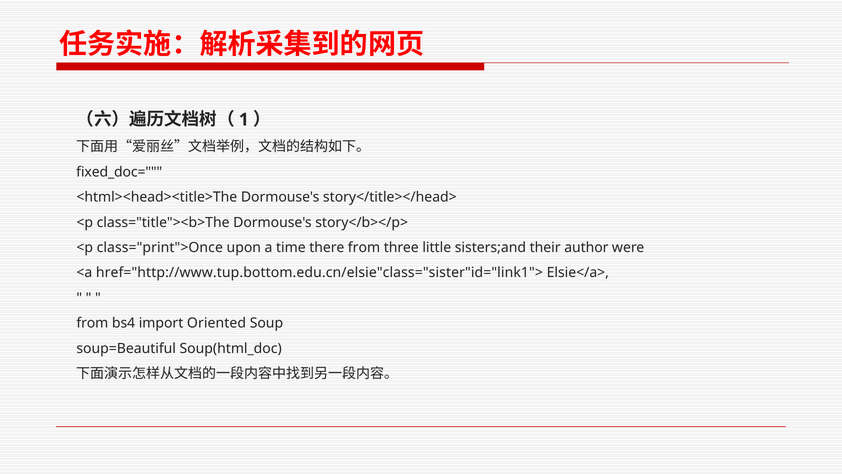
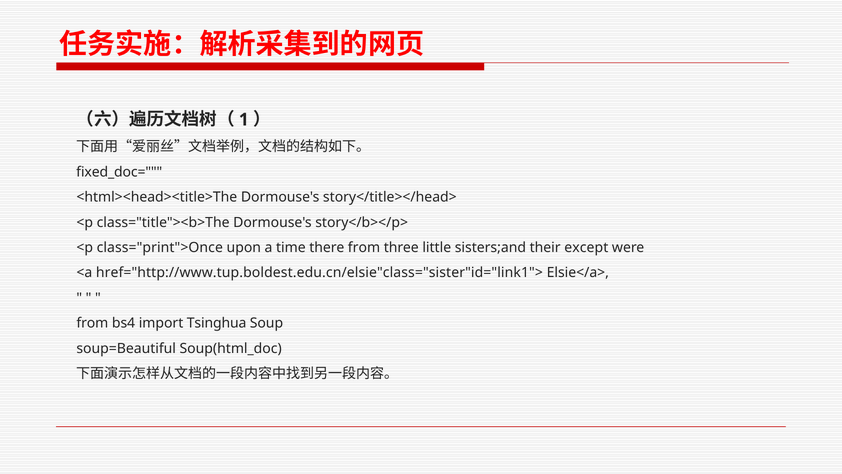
author: author -> except
href="http://www.tup.bottom.edu.cn/elsie"class="sister"id="link1">: href="http://www.tup.bottom.edu.cn/elsie"class="sister"id="link1"> -> href="http://www.tup.boldest.edu.cn/elsie"class="sister"id="link1">
Oriented: Oriented -> Tsinghua
